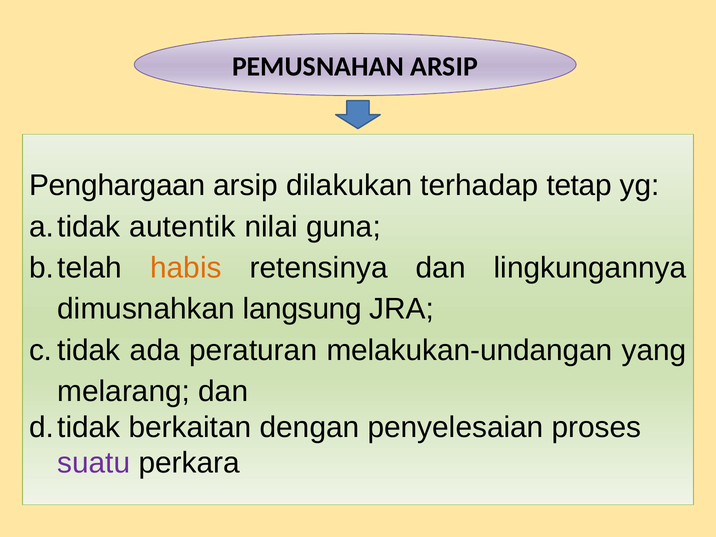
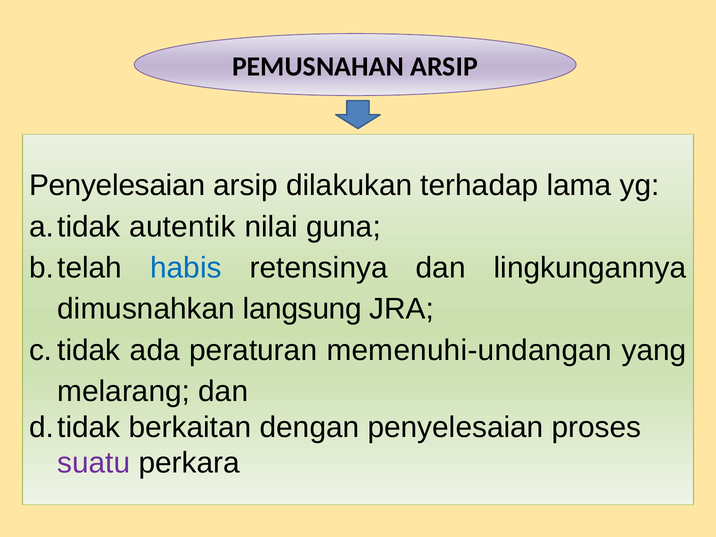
Penghargaan at (117, 186): Penghargaan -> Penyelesaian
tetap: tetap -> lama
habis colour: orange -> blue
melakukan-undangan: melakukan-undangan -> memenuhi-undangan
